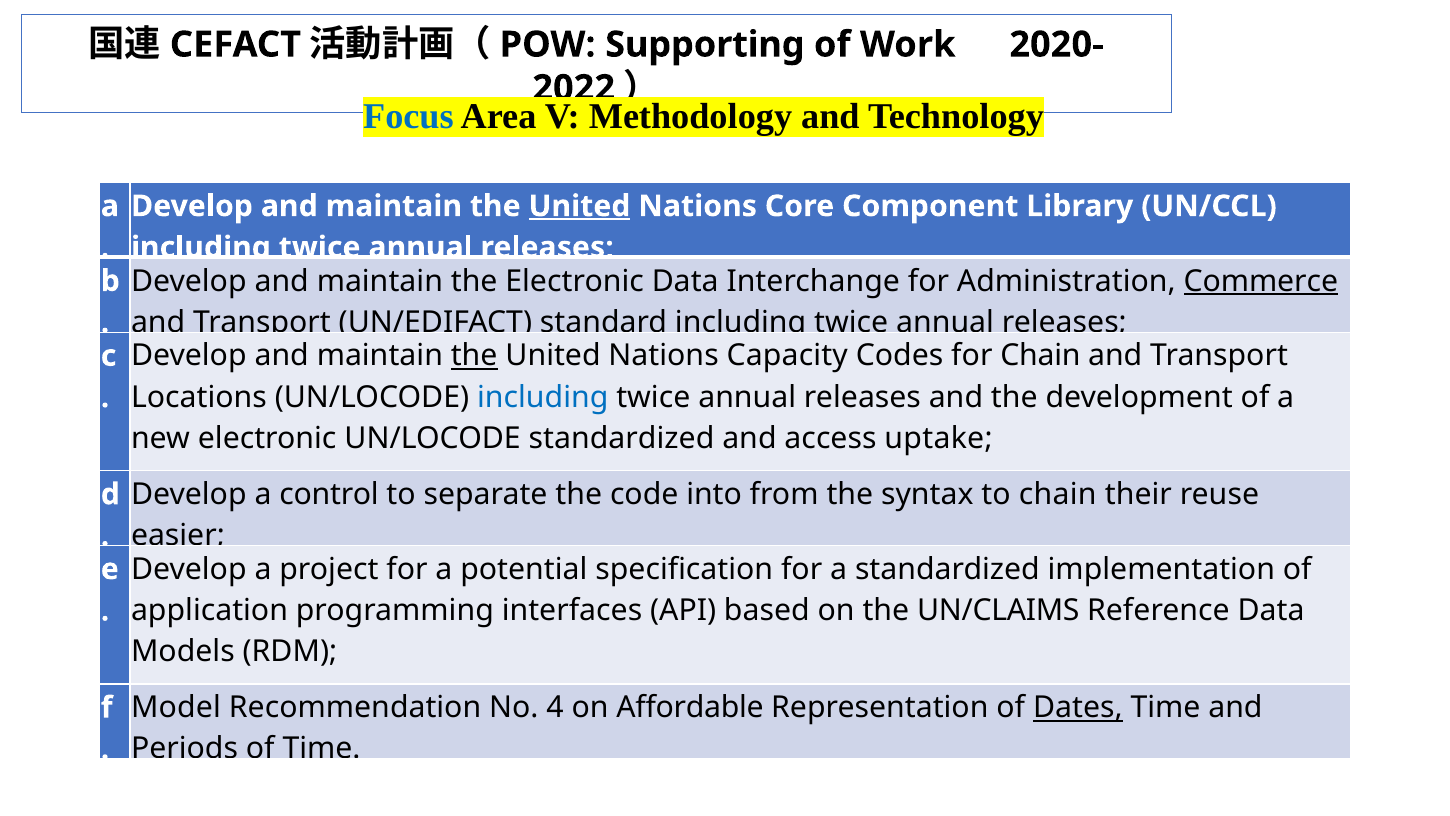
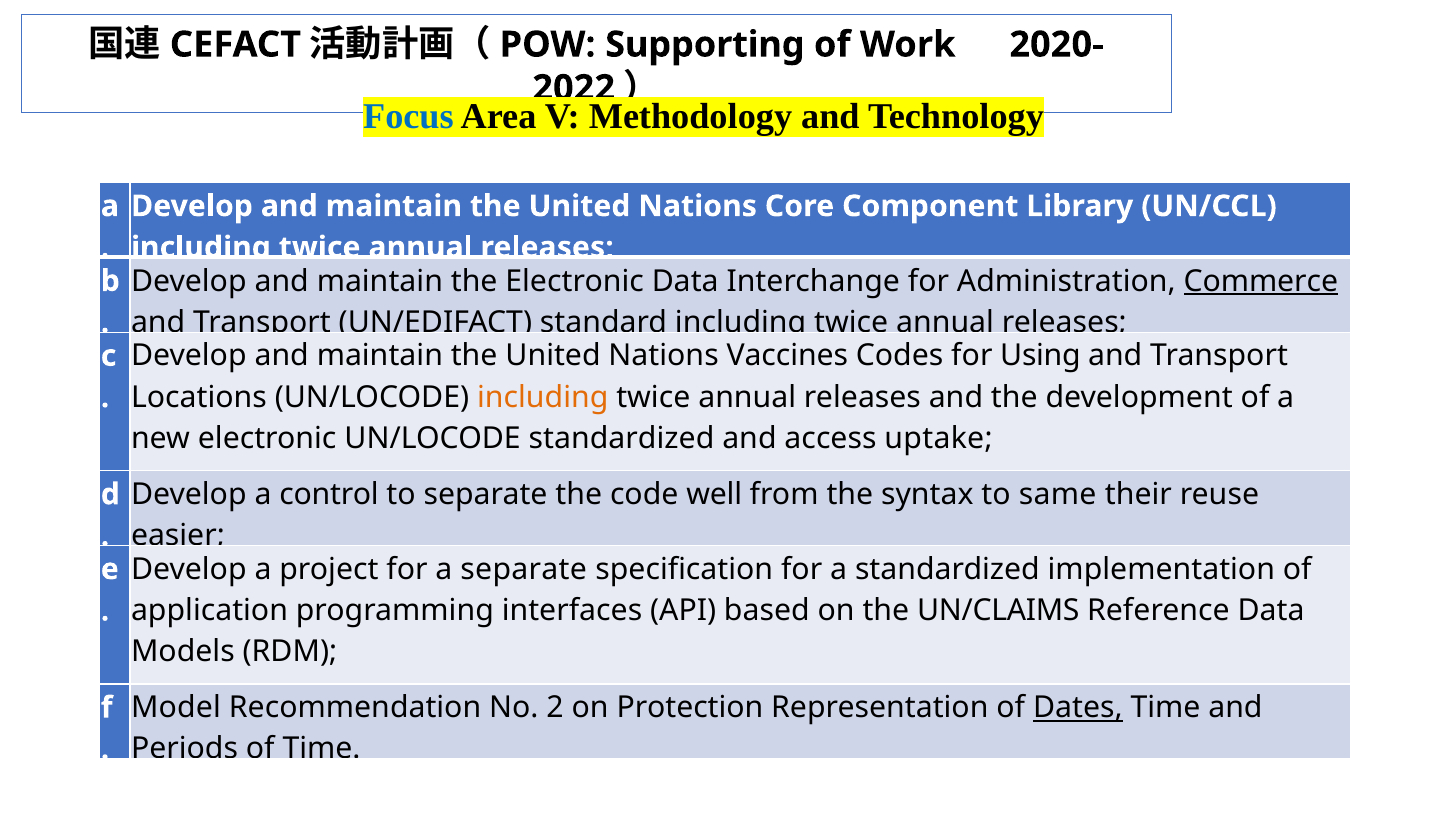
United at (580, 206) underline: present -> none
the at (474, 356) underline: present -> none
Capacity: Capacity -> Vaccines
for Chain: Chain -> Using
including at (543, 397) colour: blue -> orange
into: into -> well
to chain: chain -> same
a potential: potential -> separate
4: 4 -> 2
Affordable: Affordable -> Protection
